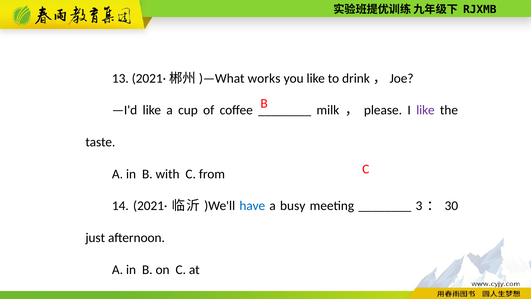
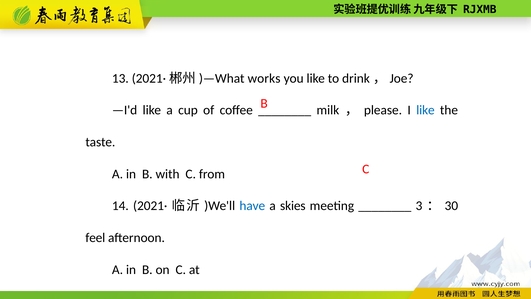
like at (425, 110) colour: purple -> blue
busy: busy -> skies
just: just -> feel
